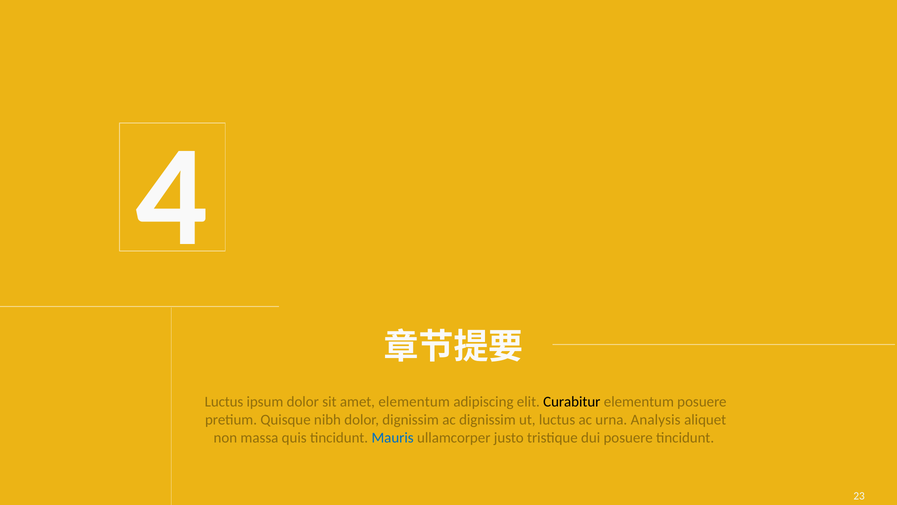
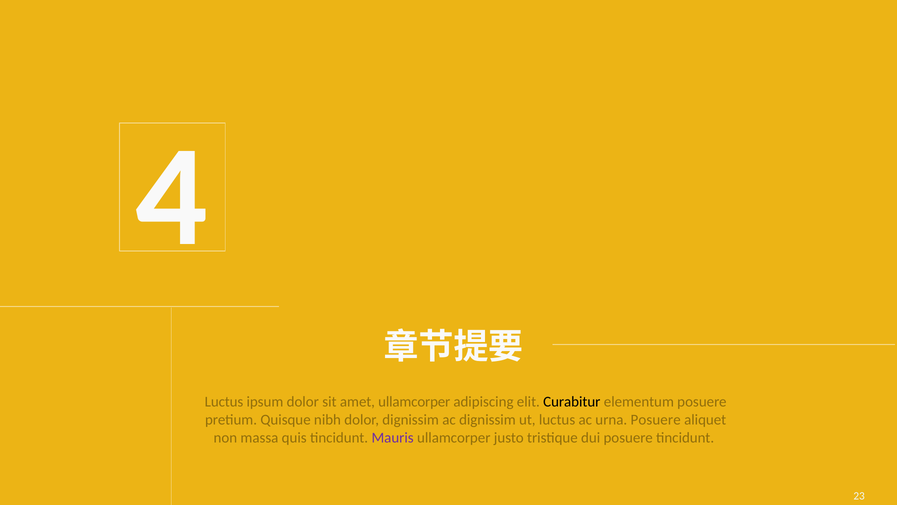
amet elementum: elementum -> ullamcorper
urna Analysis: Analysis -> Posuere
Mauris colour: blue -> purple
